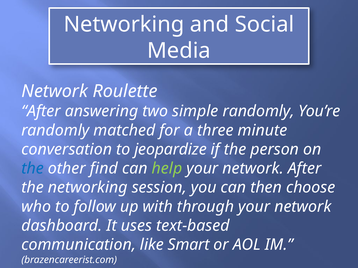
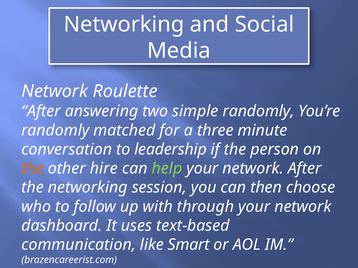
jeopardize: jeopardize -> leadership
the at (33, 169) colour: blue -> orange
find: find -> hire
